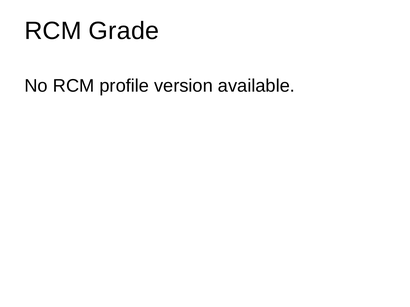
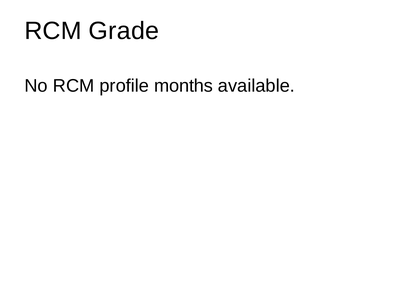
version: version -> months
